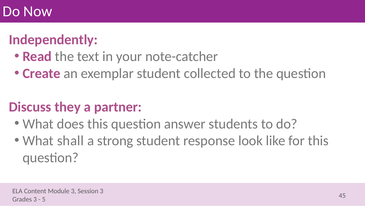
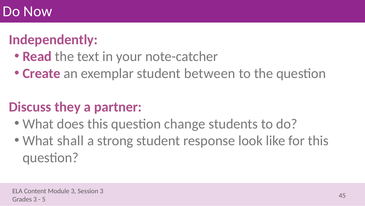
collected: collected -> between
answer: answer -> change
